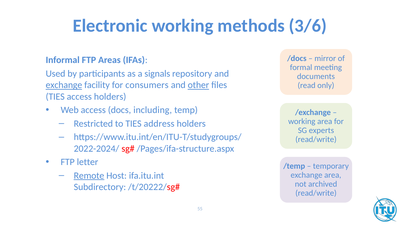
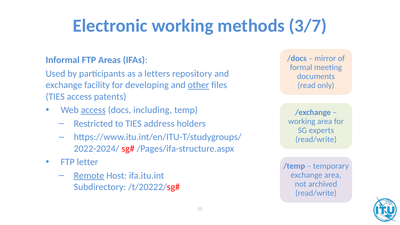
3/6: 3/6 -> 3/7
signals: signals -> letters
exchange at (64, 85) underline: present -> none
consumers: consumers -> developing
access holders: holders -> patents
access at (93, 110) underline: none -> present
